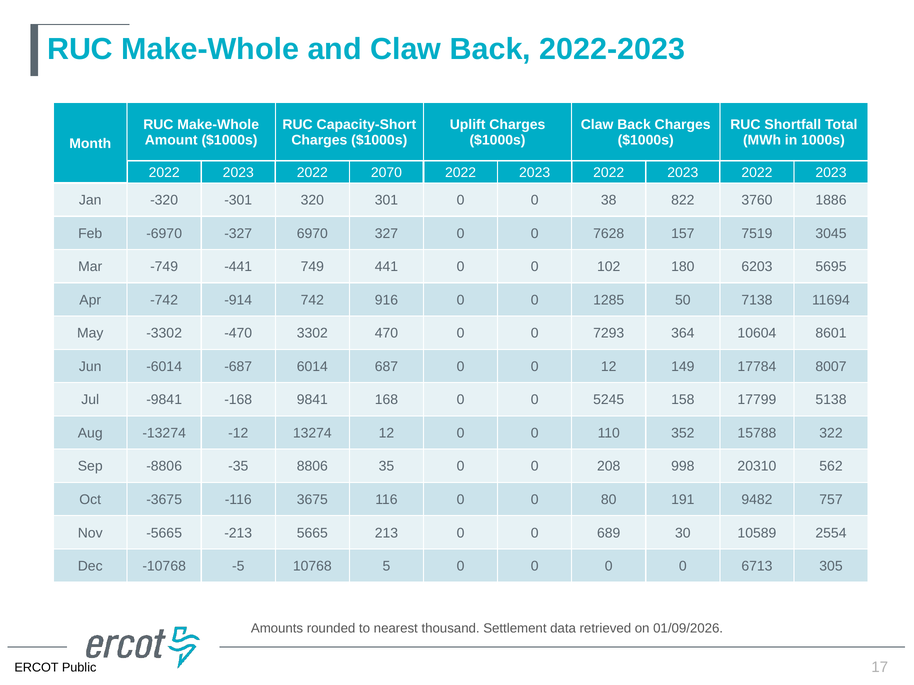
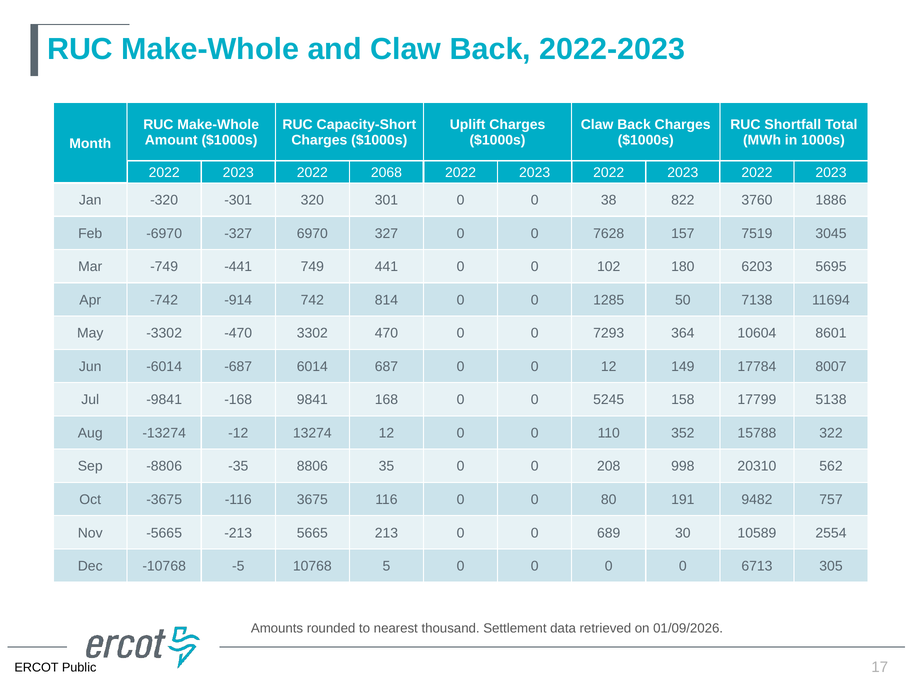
2070: 2070 -> 2068
916: 916 -> 814
